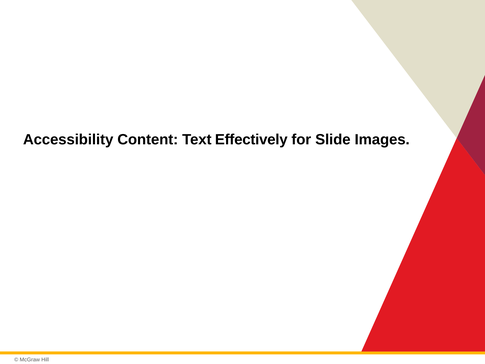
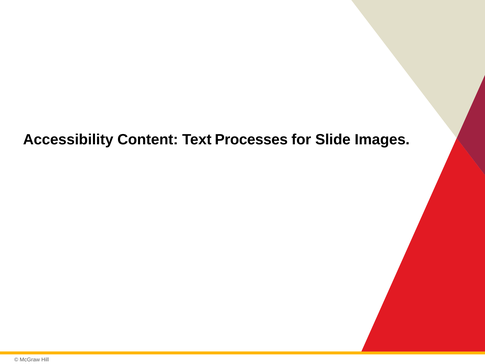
Effectively: Effectively -> Processes
